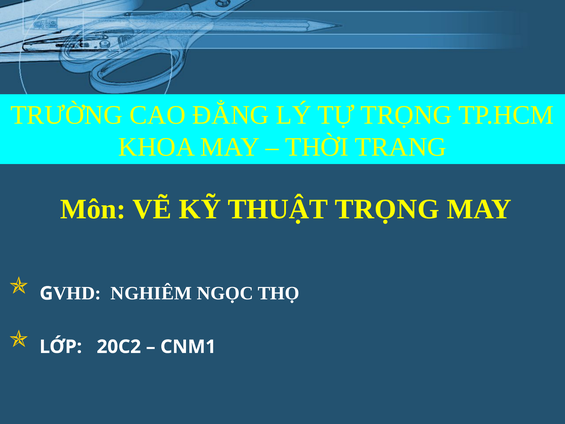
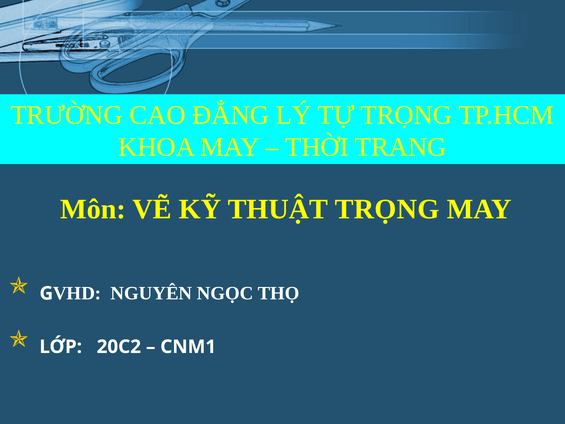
NGHIÊM: NGHIÊM -> NGUYÊN
